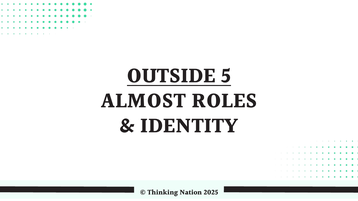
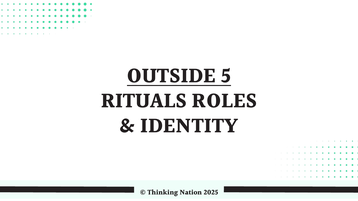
ALMOST: ALMOST -> RITUALS
